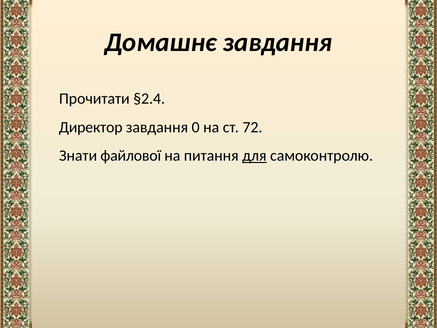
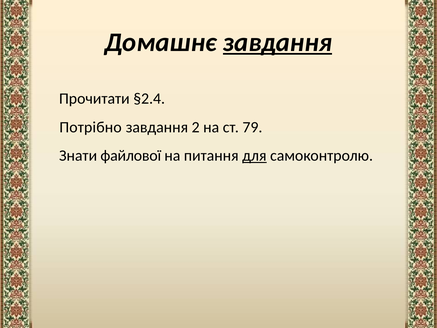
завдання at (277, 42) underline: none -> present
Директор: Директор -> Потрібно
0: 0 -> 2
72: 72 -> 79
